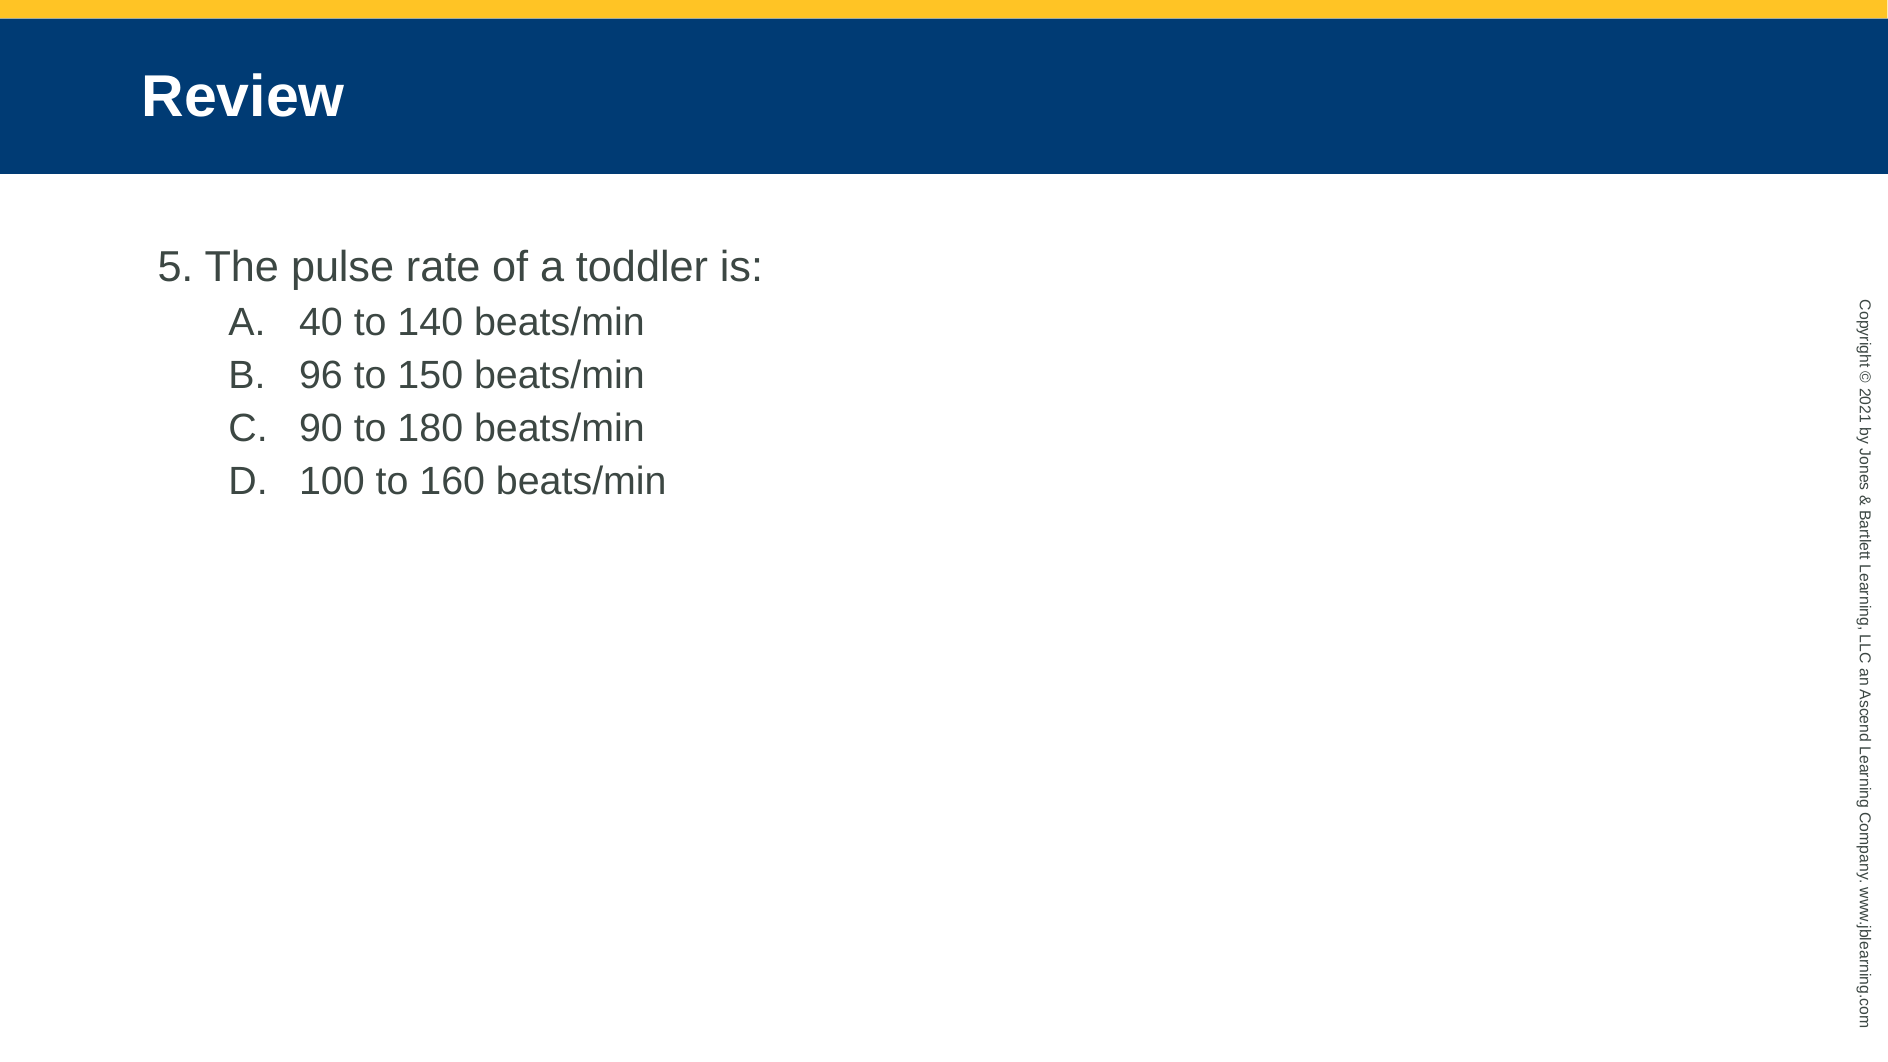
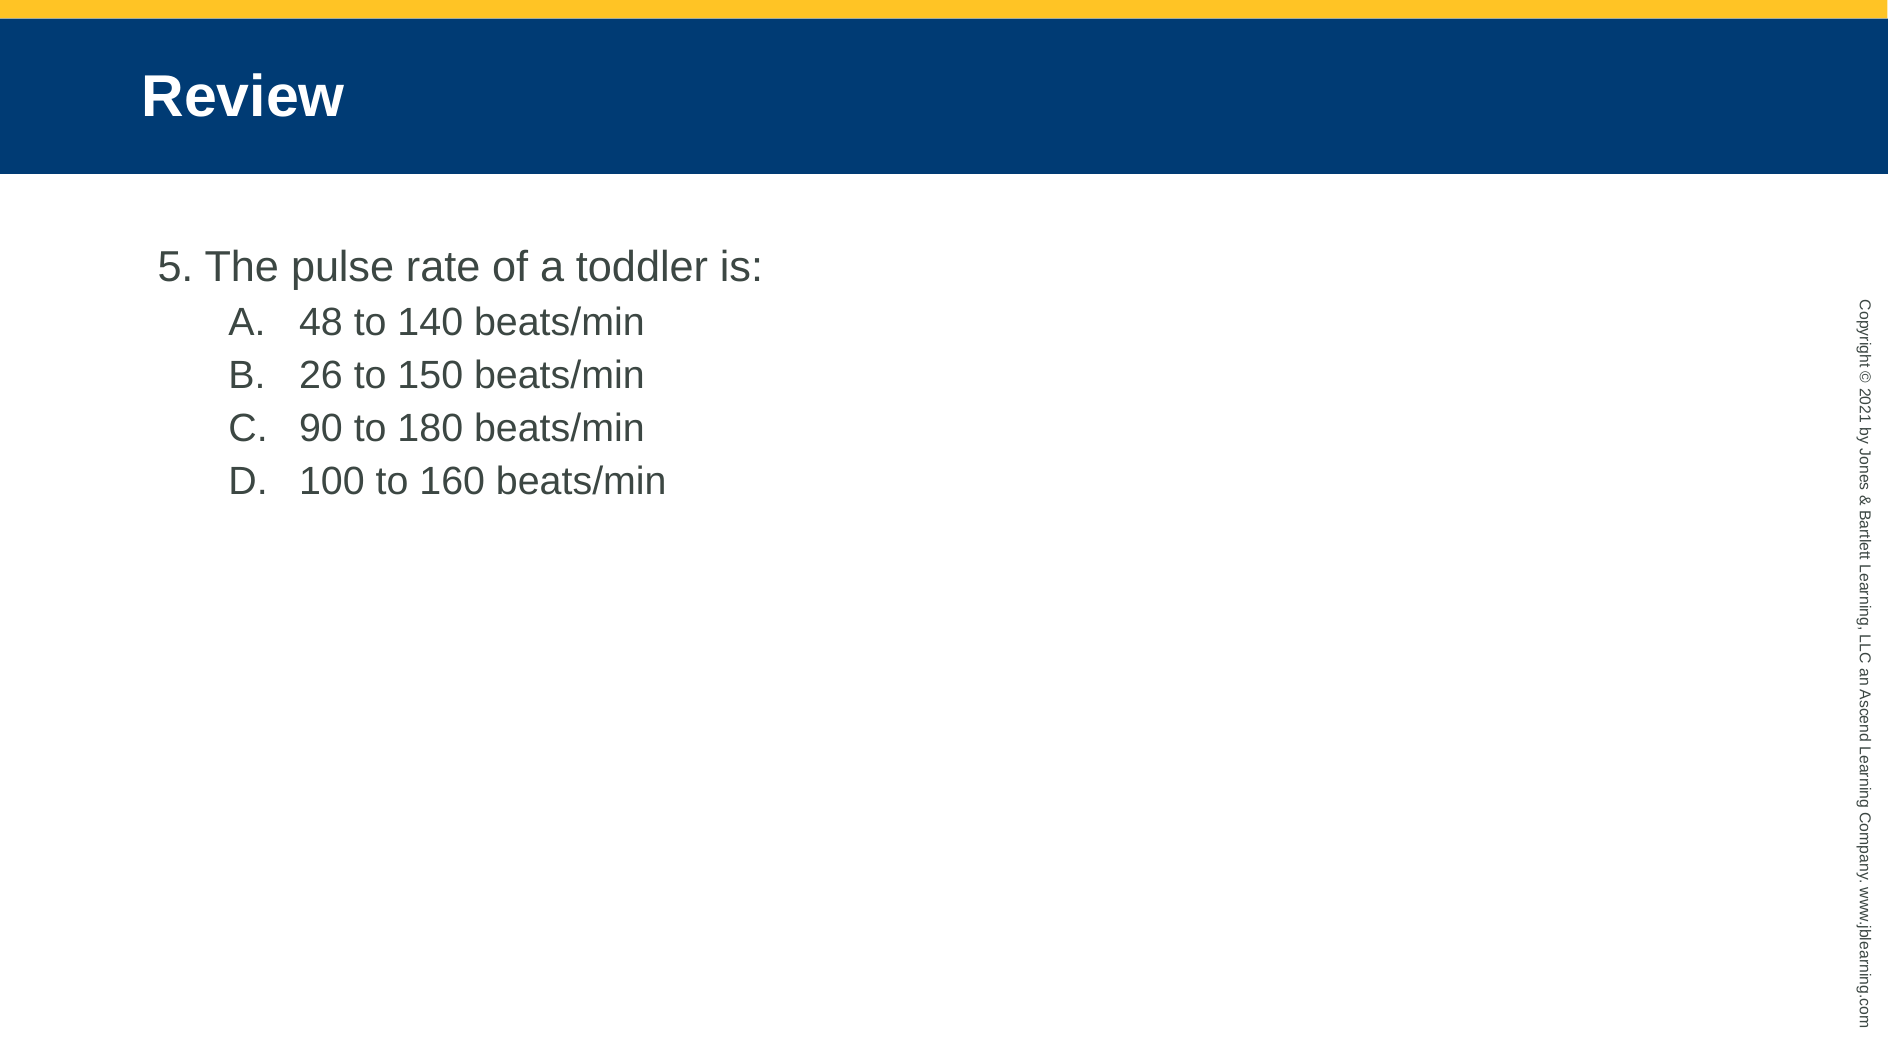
40: 40 -> 48
96: 96 -> 26
